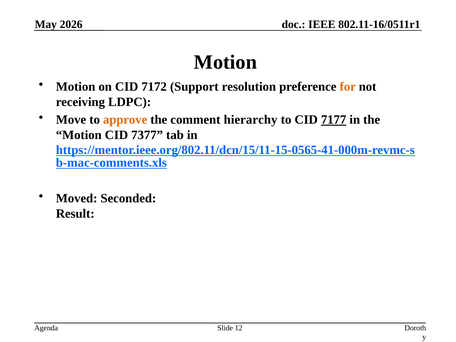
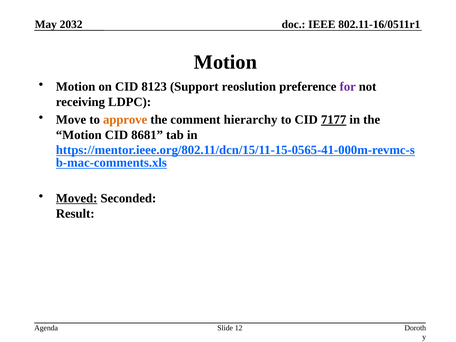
2026: 2026 -> 2032
7172: 7172 -> 8123
resolution: resolution -> reoslution
for colour: orange -> purple
7377: 7377 -> 8681
Moved underline: none -> present
